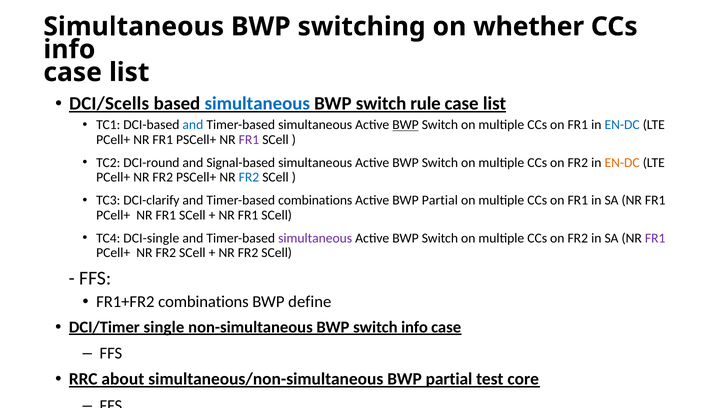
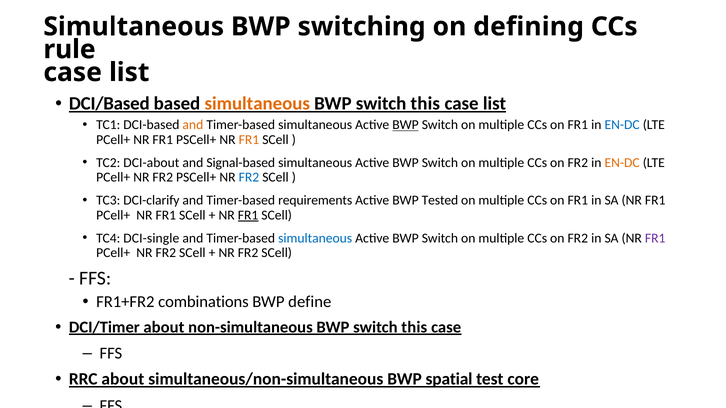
whether: whether -> defining
info at (69, 50): info -> rule
DCI/Scells: DCI/Scells -> DCI/Based
simultaneous at (257, 104) colour: blue -> orange
rule at (425, 104): rule -> this
and at (193, 125) colour: blue -> orange
FR1 at (249, 140) colour: purple -> orange
DCI-round: DCI-round -> DCI-about
Timer-based combinations: combinations -> requirements
Active BWP Partial: Partial -> Tested
FR1 at (248, 215) underline: none -> present
simultaneous at (315, 238) colour: purple -> blue
DCI/Timer single: single -> about
non-simultaneous BWP switch info: info -> this
simultaneous/non-simultaneous BWP partial: partial -> spatial
